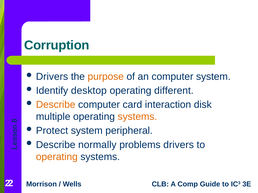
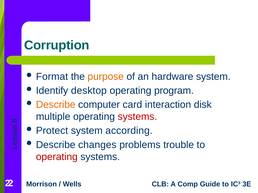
Drivers at (52, 77): Drivers -> Format
an computer: computer -> hardware
different: different -> program
systems at (137, 117) colour: orange -> red
peripheral: peripheral -> according
normally: normally -> changes
problems drivers: drivers -> trouble
operating at (57, 157) colour: orange -> red
